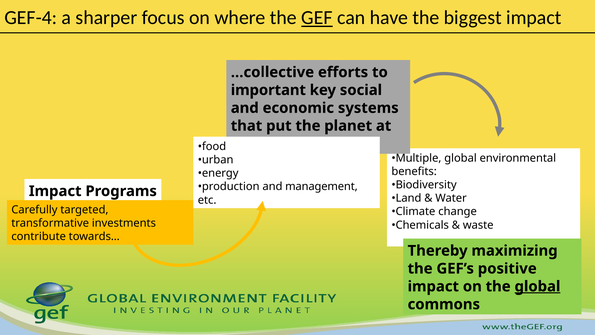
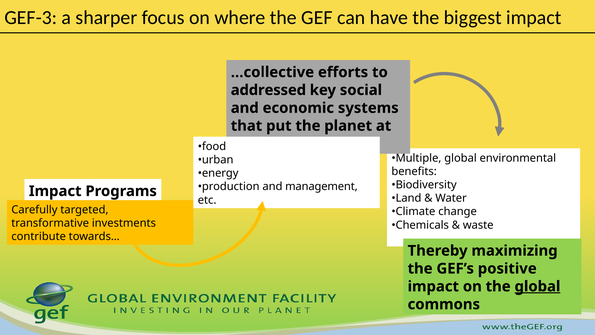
GEF-4: GEF-4 -> GEF-3
GEF underline: present -> none
important: important -> addressed
